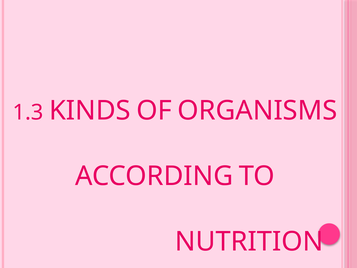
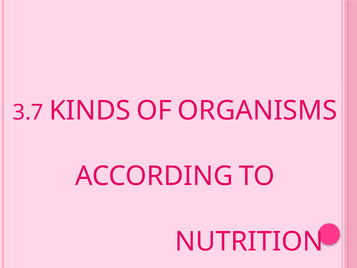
1.3: 1.3 -> 3.7
